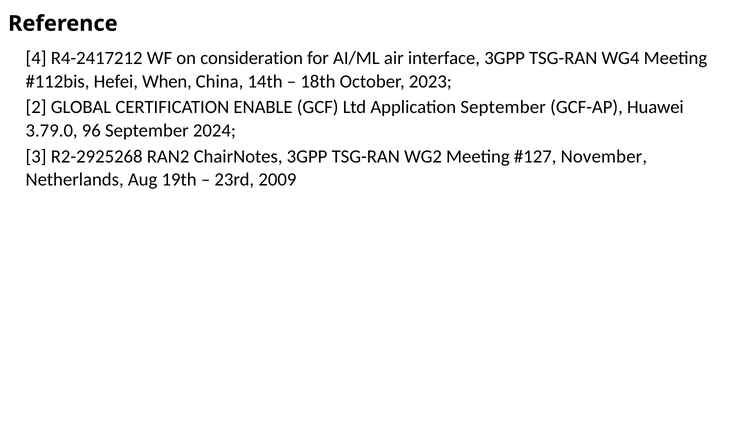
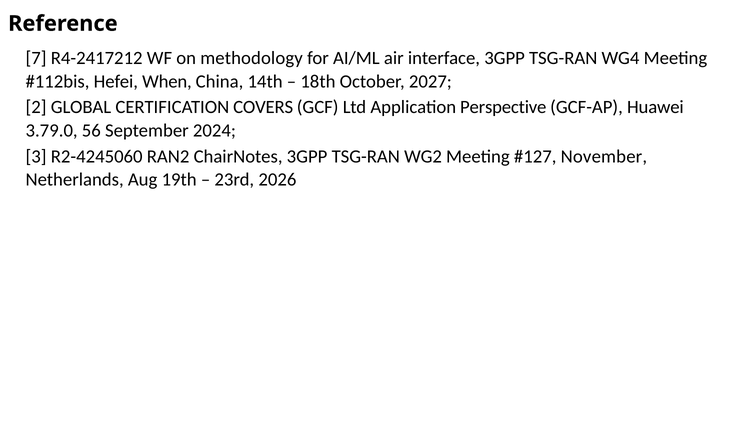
4: 4 -> 7
consideration: consideration -> methodology
2023: 2023 -> 2027
ENABLE: ENABLE -> COVERS
Application September: September -> Perspective
96: 96 -> 56
R2-2925268: R2-2925268 -> R2-4245060
2009: 2009 -> 2026
